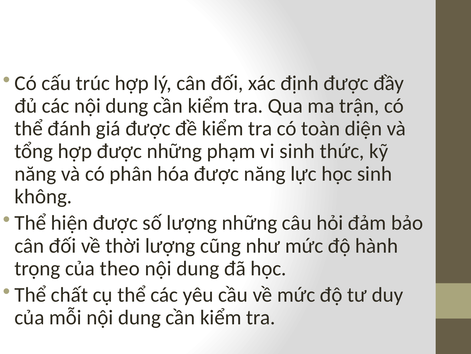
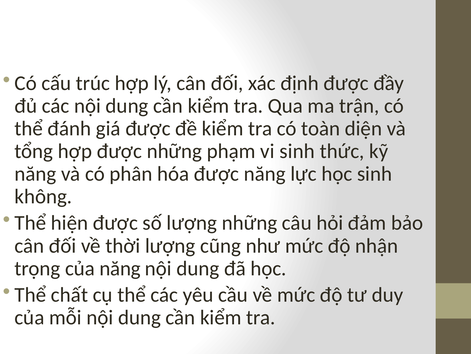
hành: hành -> nhận
của theo: theo -> năng
